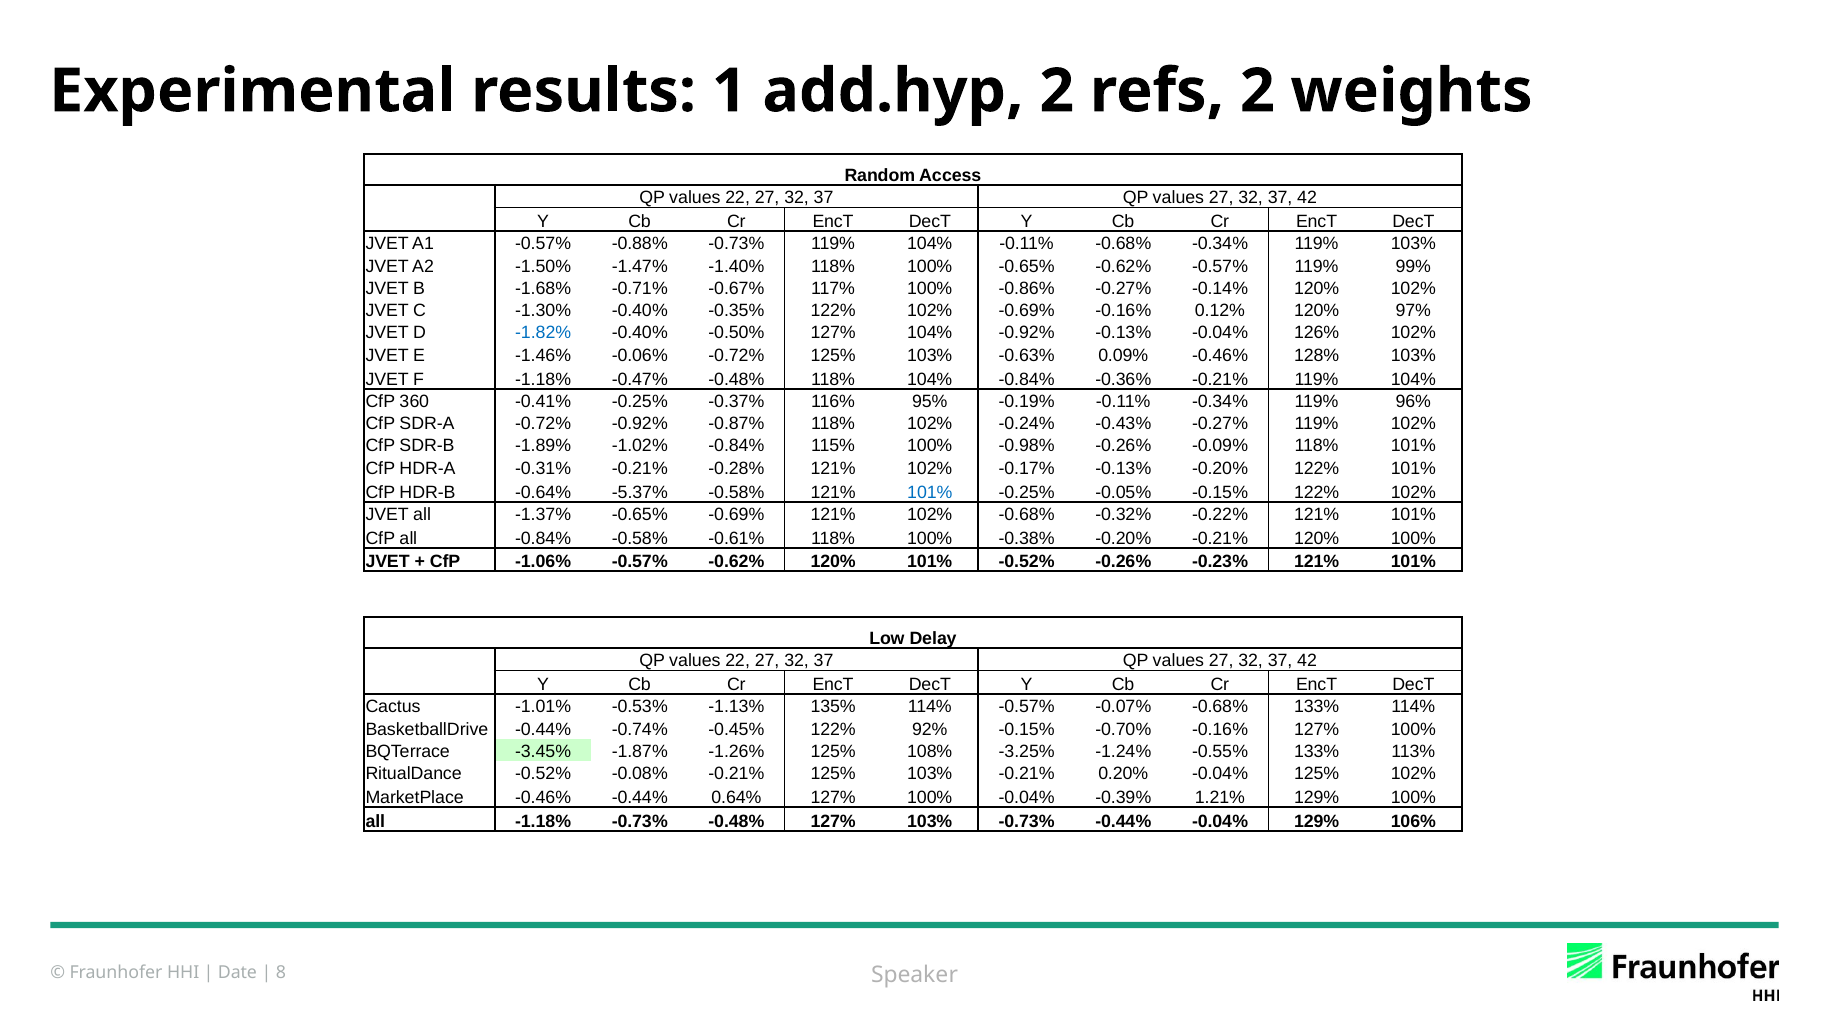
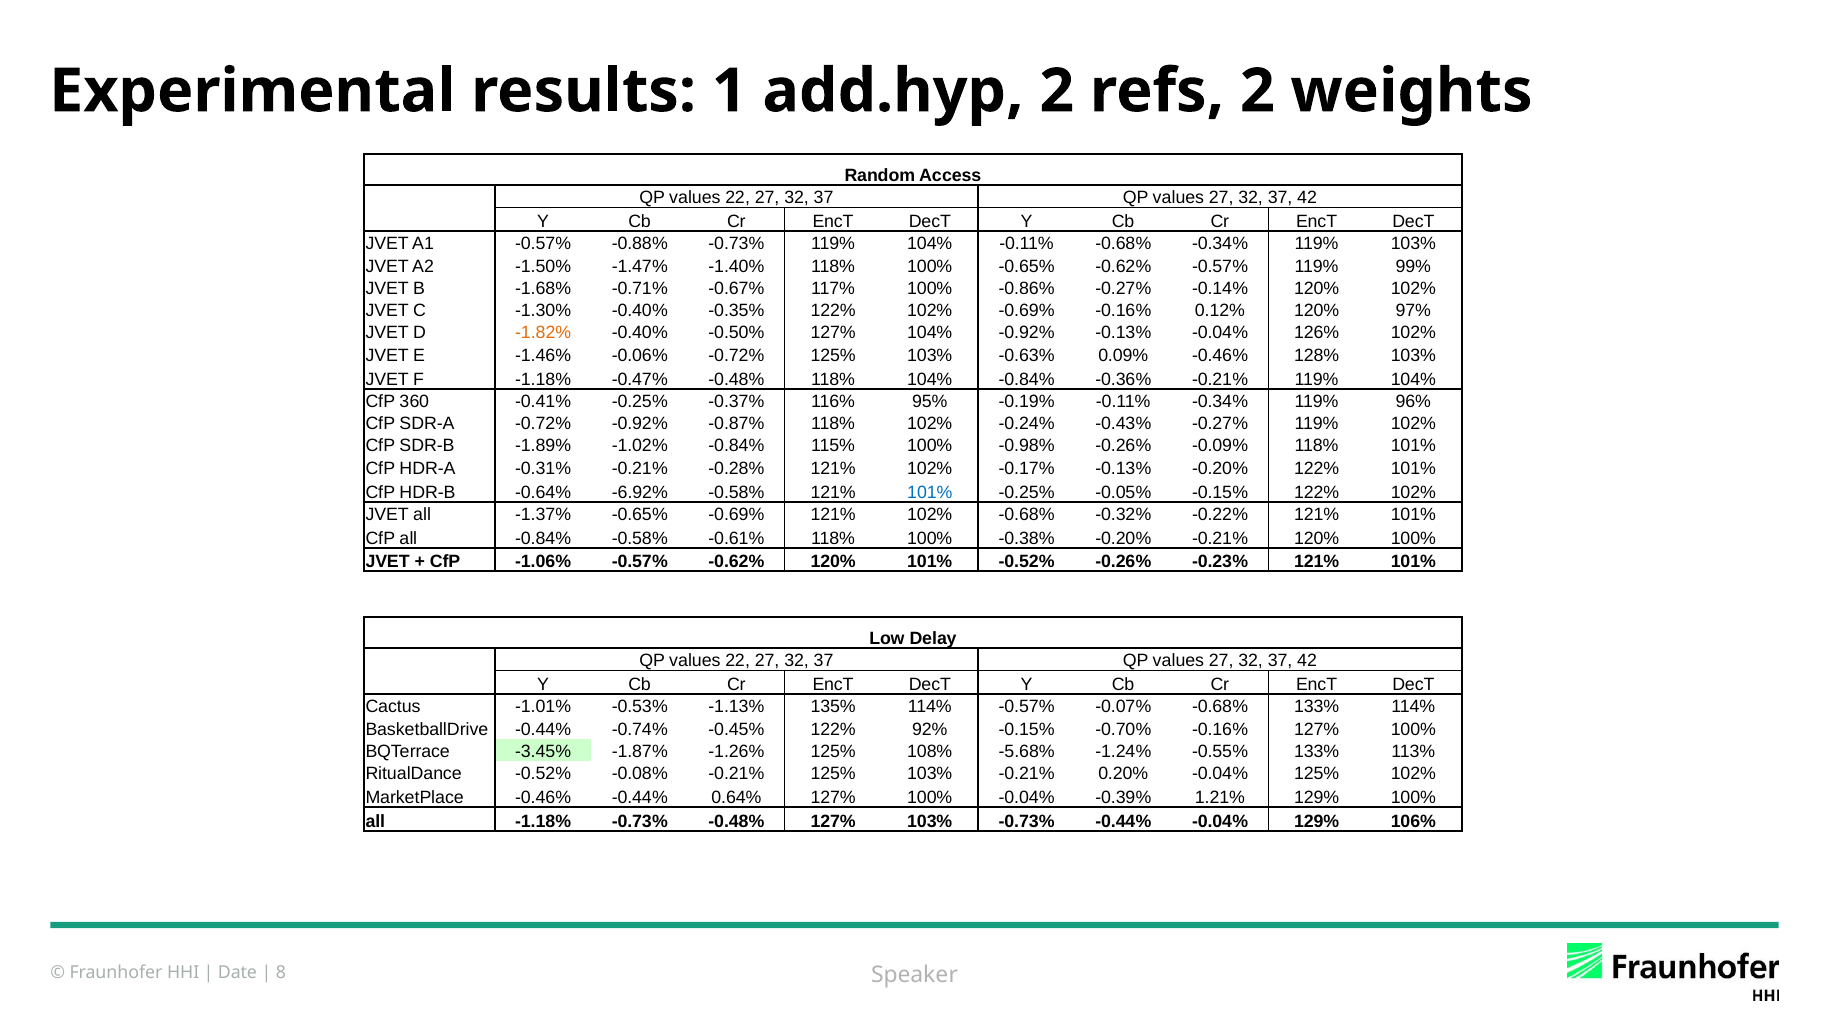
-1.82% colour: blue -> orange
-5.37%: -5.37% -> -6.92%
-3.25%: -3.25% -> -5.68%
